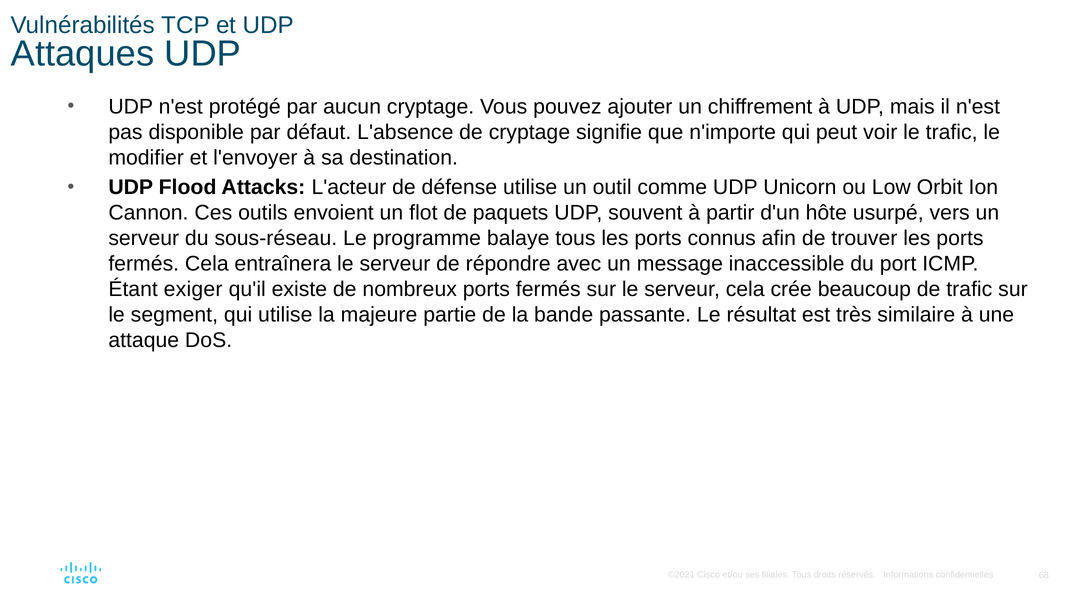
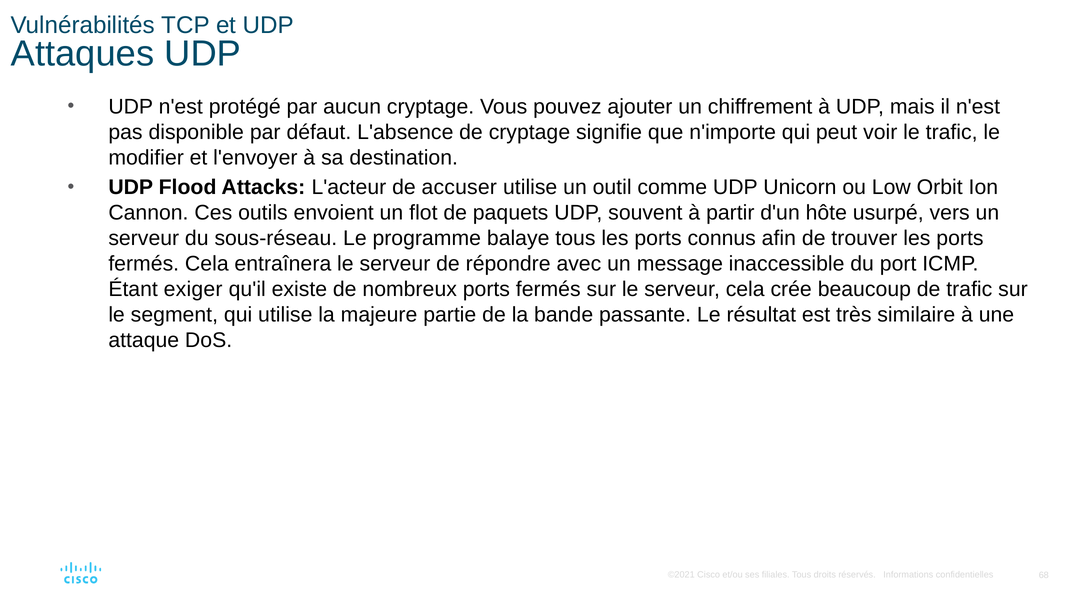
défense: défense -> accuser
